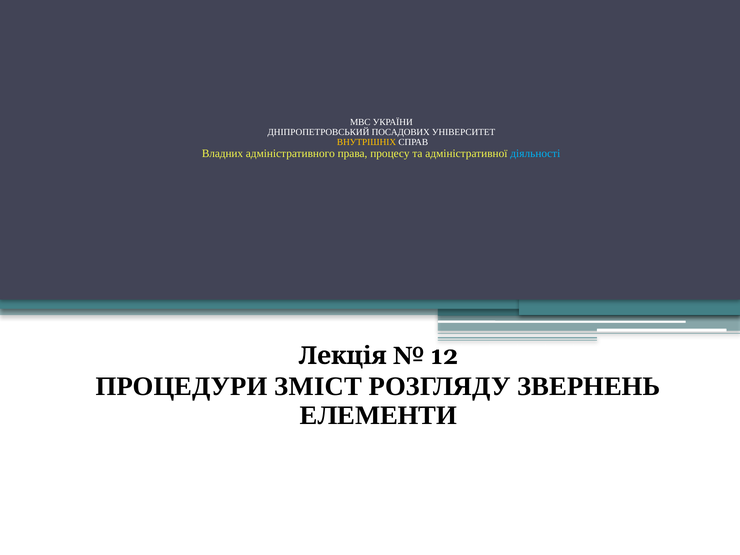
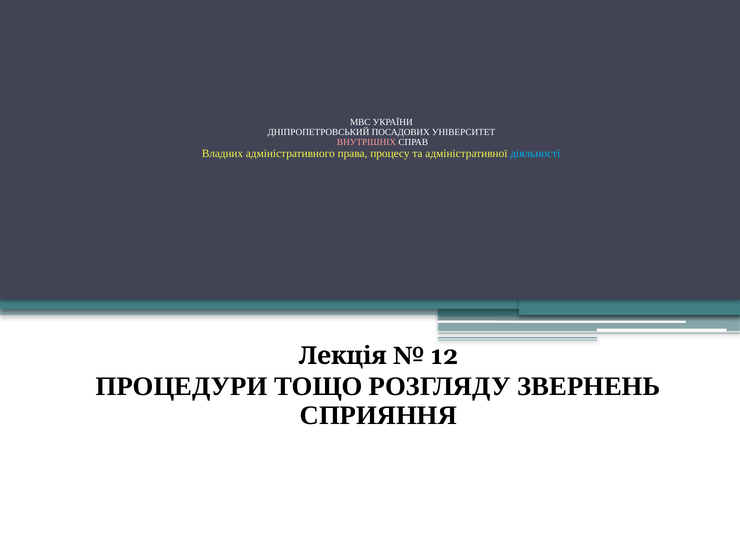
ВНУТРІШНІХ colour: yellow -> pink
ЗМІСТ: ЗМІСТ -> ТОЩО
ЕЛЕМЕНТИ: ЕЛЕМЕНТИ -> СПРИЯННЯ
